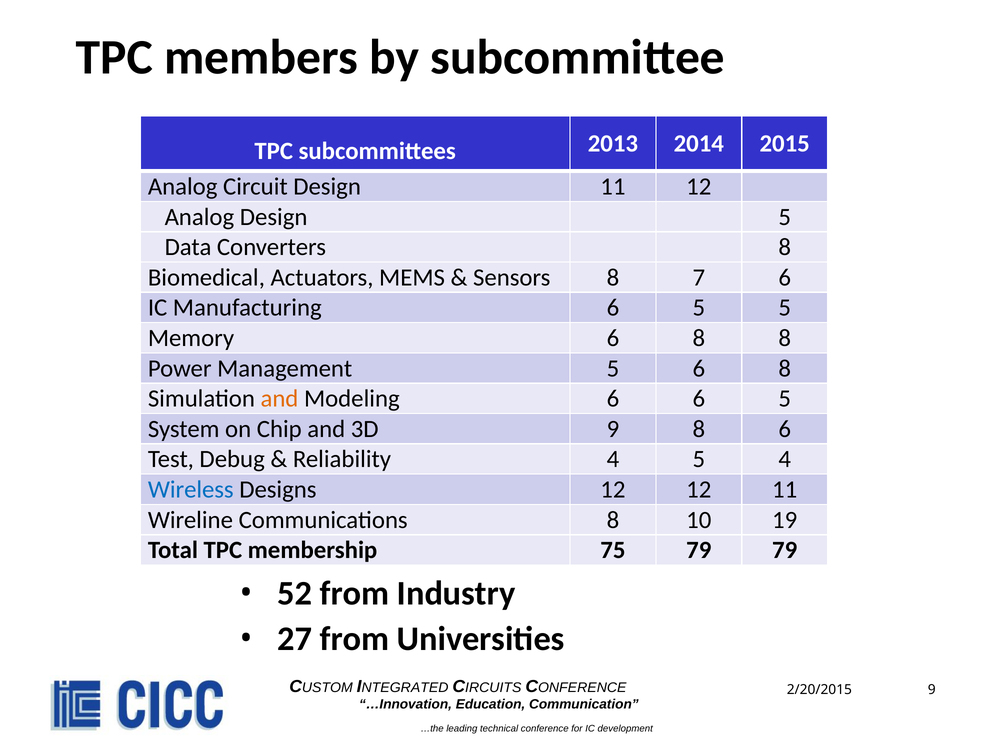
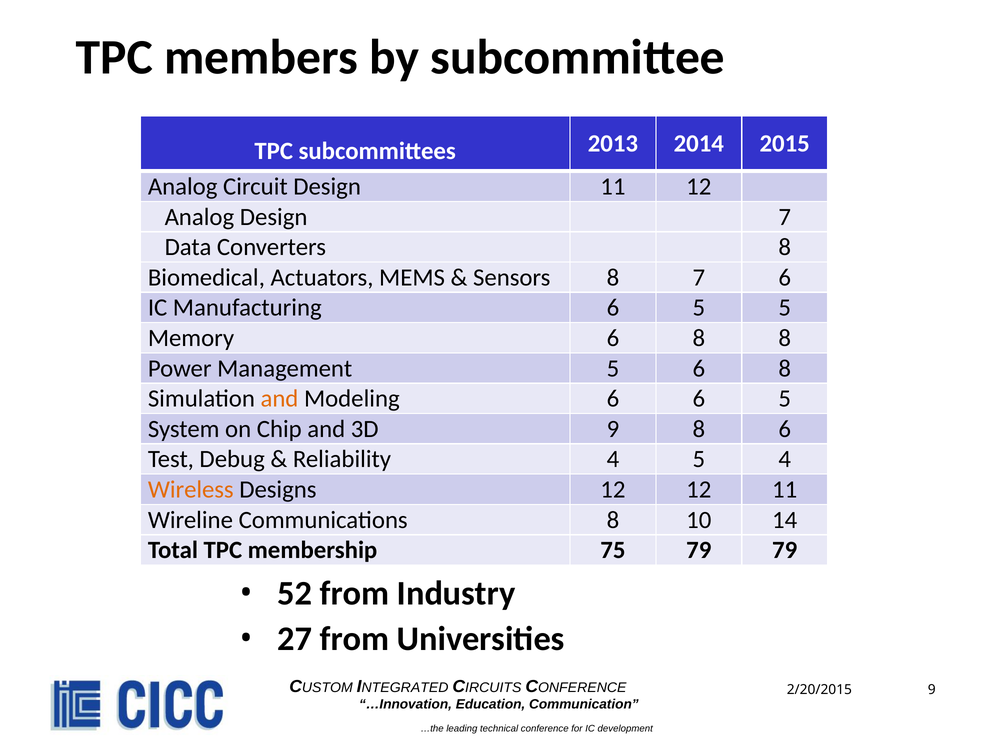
Design 5: 5 -> 7
Wireless colour: blue -> orange
19: 19 -> 14
